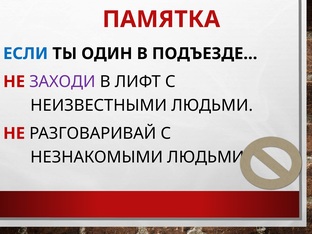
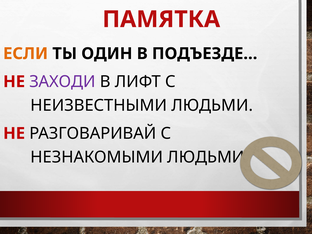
ЕСЛИ colour: blue -> orange
